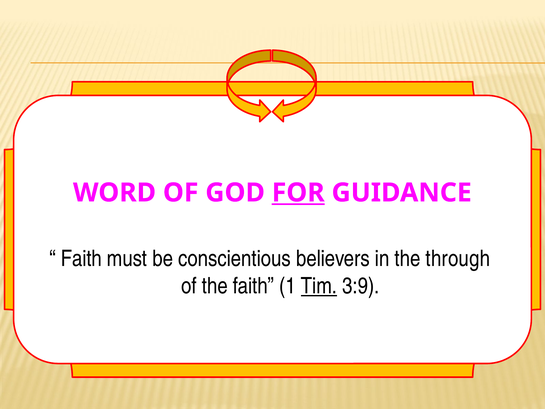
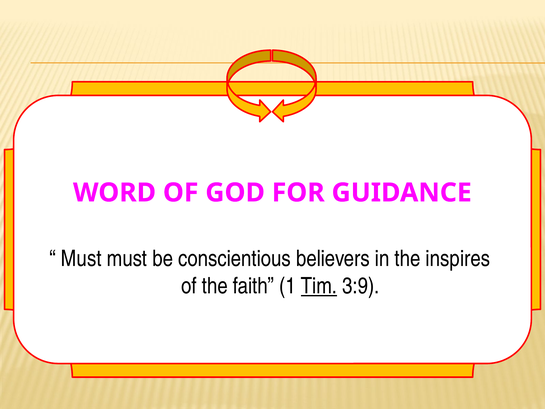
FOR underline: present -> none
Faith at (81, 259): Faith -> Must
through: through -> inspires
